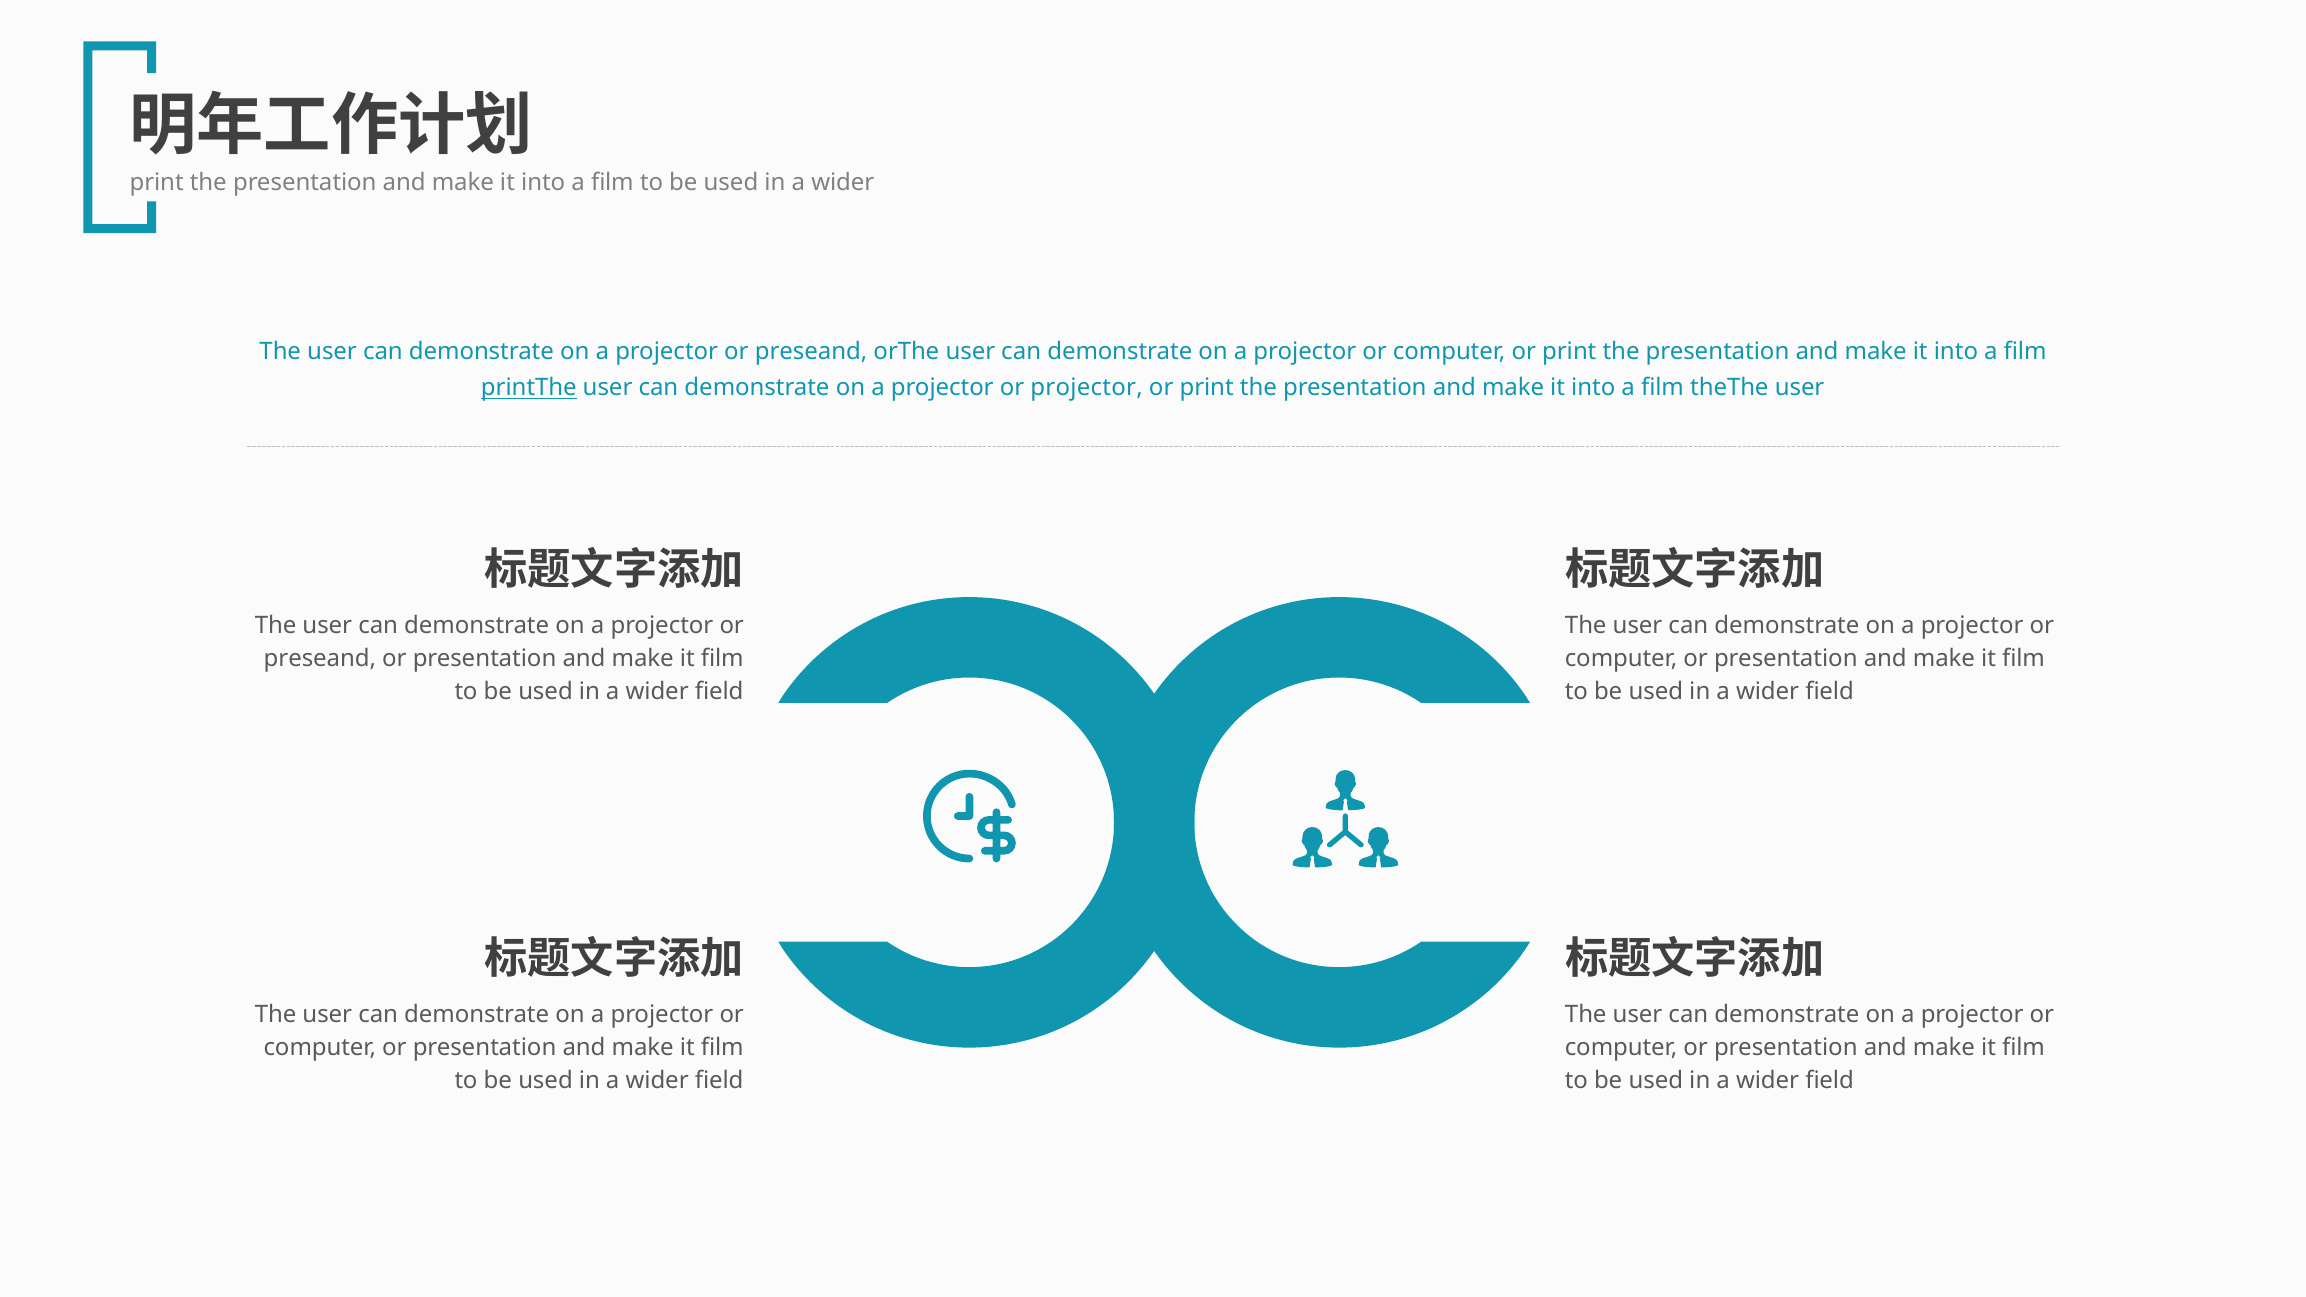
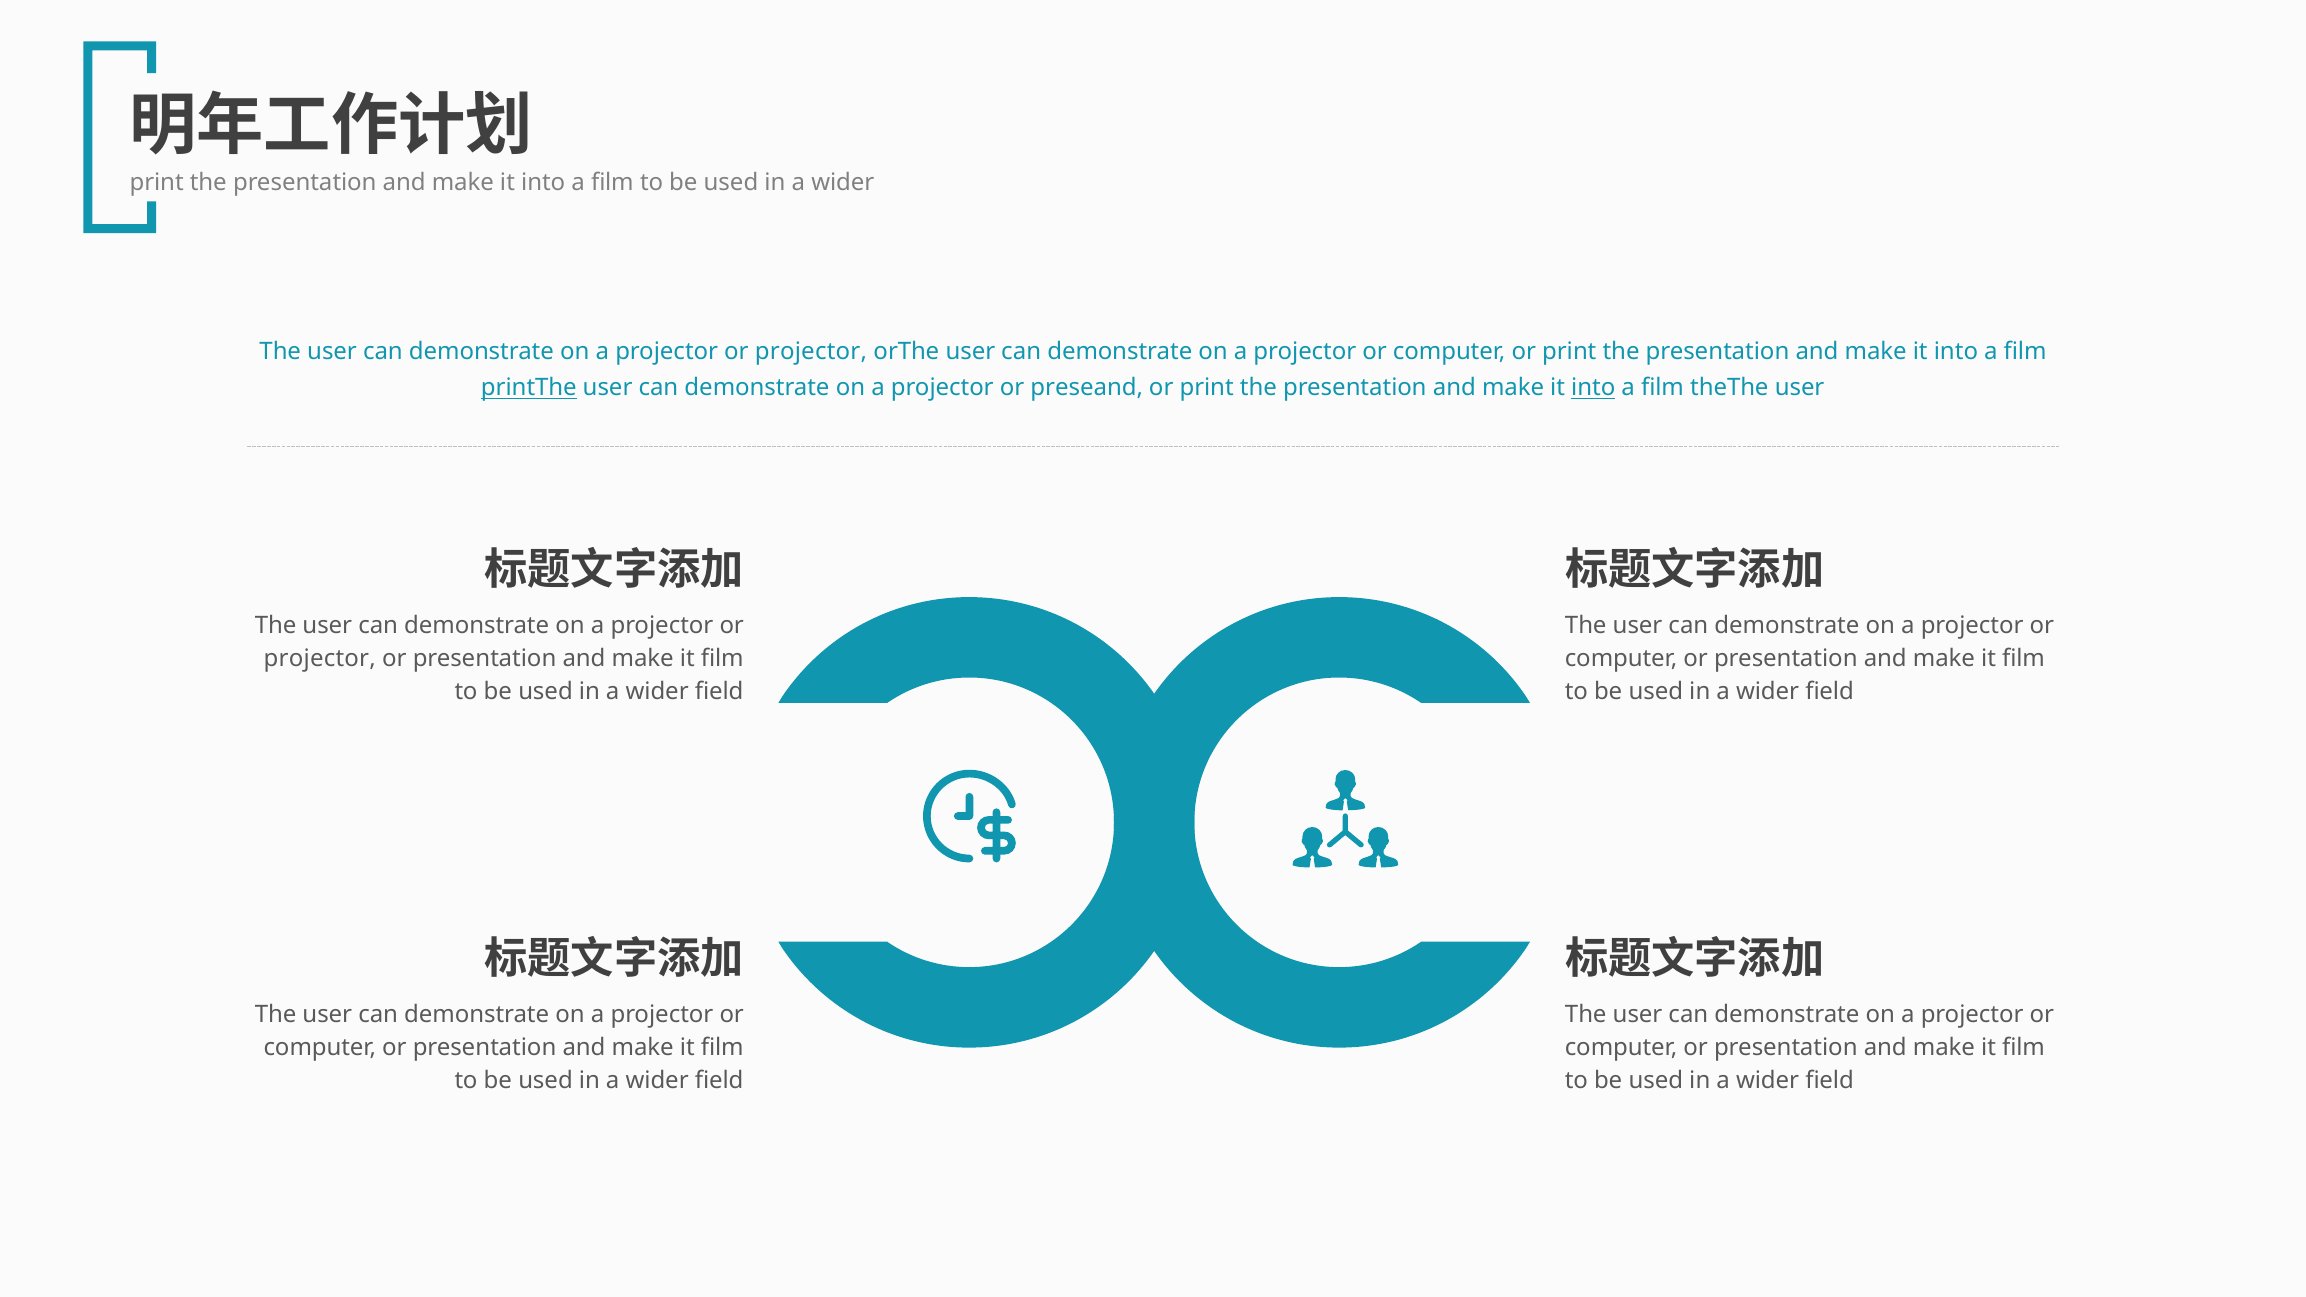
preseand at (811, 352): preseand -> projector
or projector: projector -> preseand
into at (1593, 388) underline: none -> present
preseand at (320, 659): preseand -> projector
